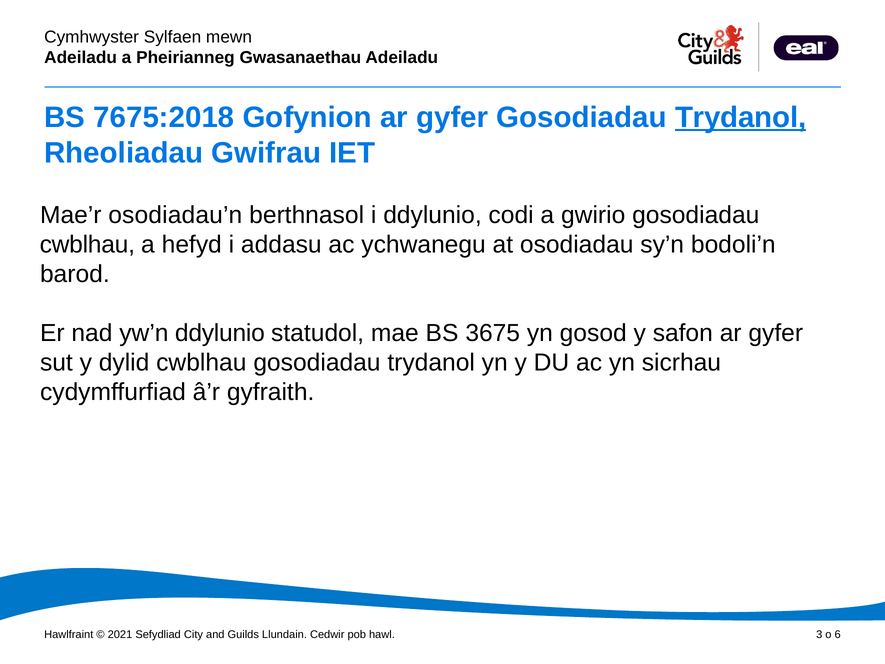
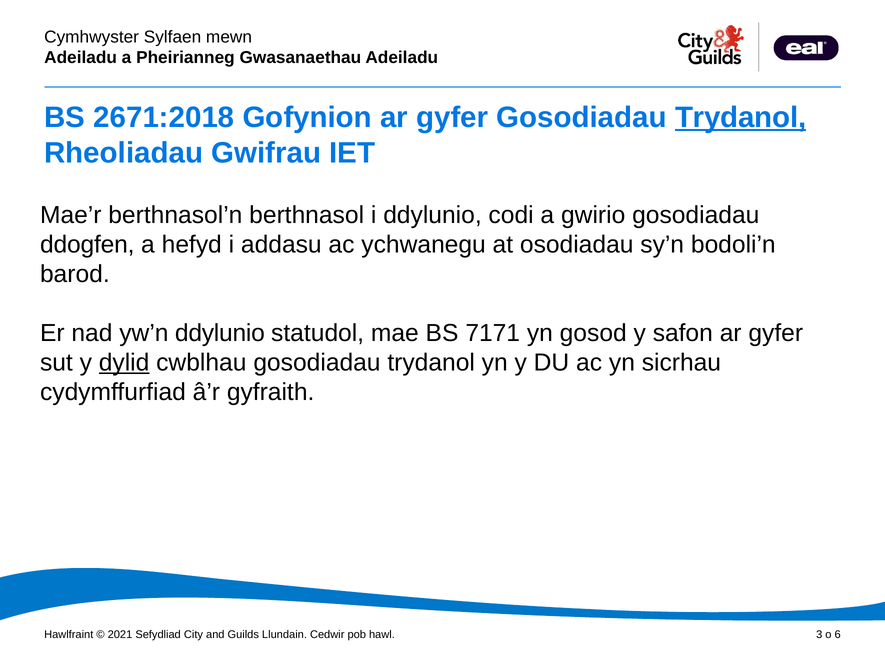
7675:2018: 7675:2018 -> 2671:2018
osodiadau’n: osodiadau’n -> berthnasol’n
cwblhau at (87, 244): cwblhau -> ddogfen
3675: 3675 -> 7171
dylid underline: none -> present
